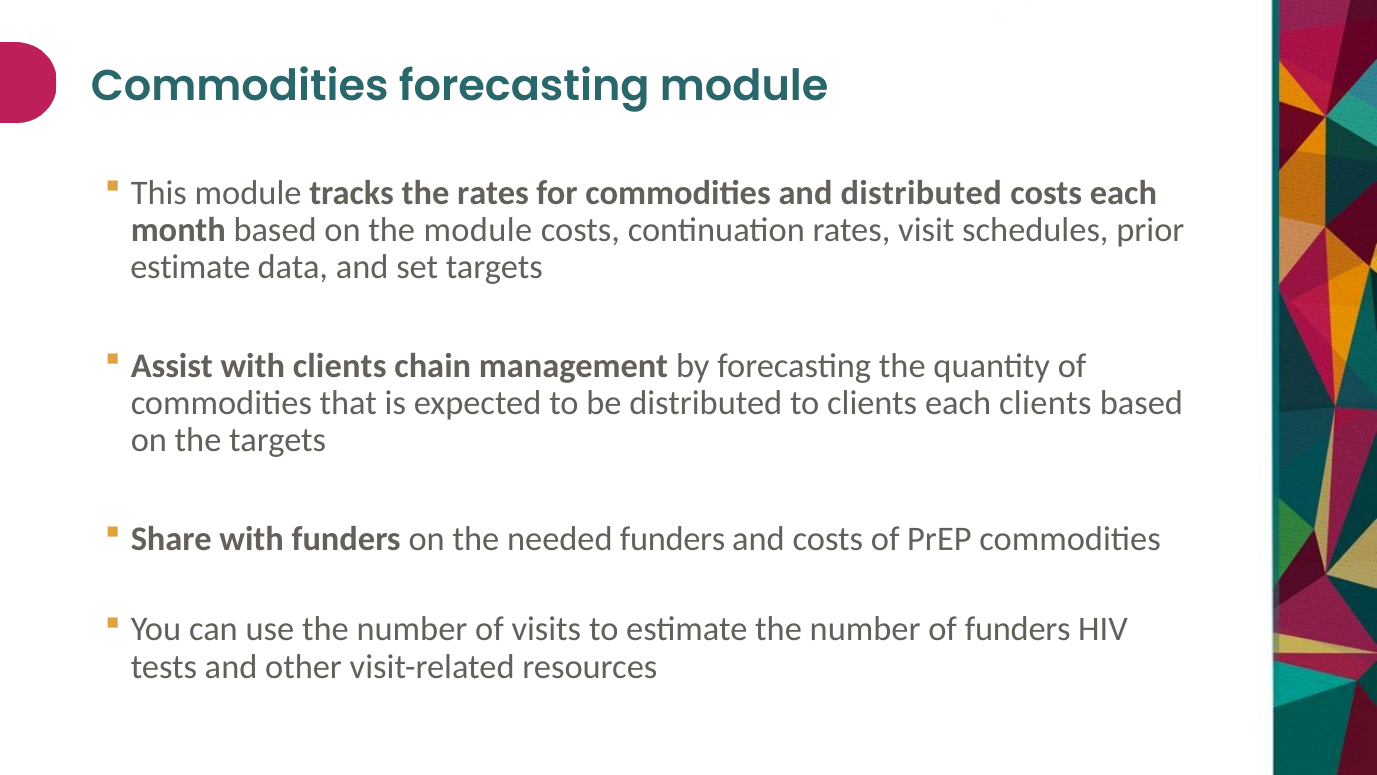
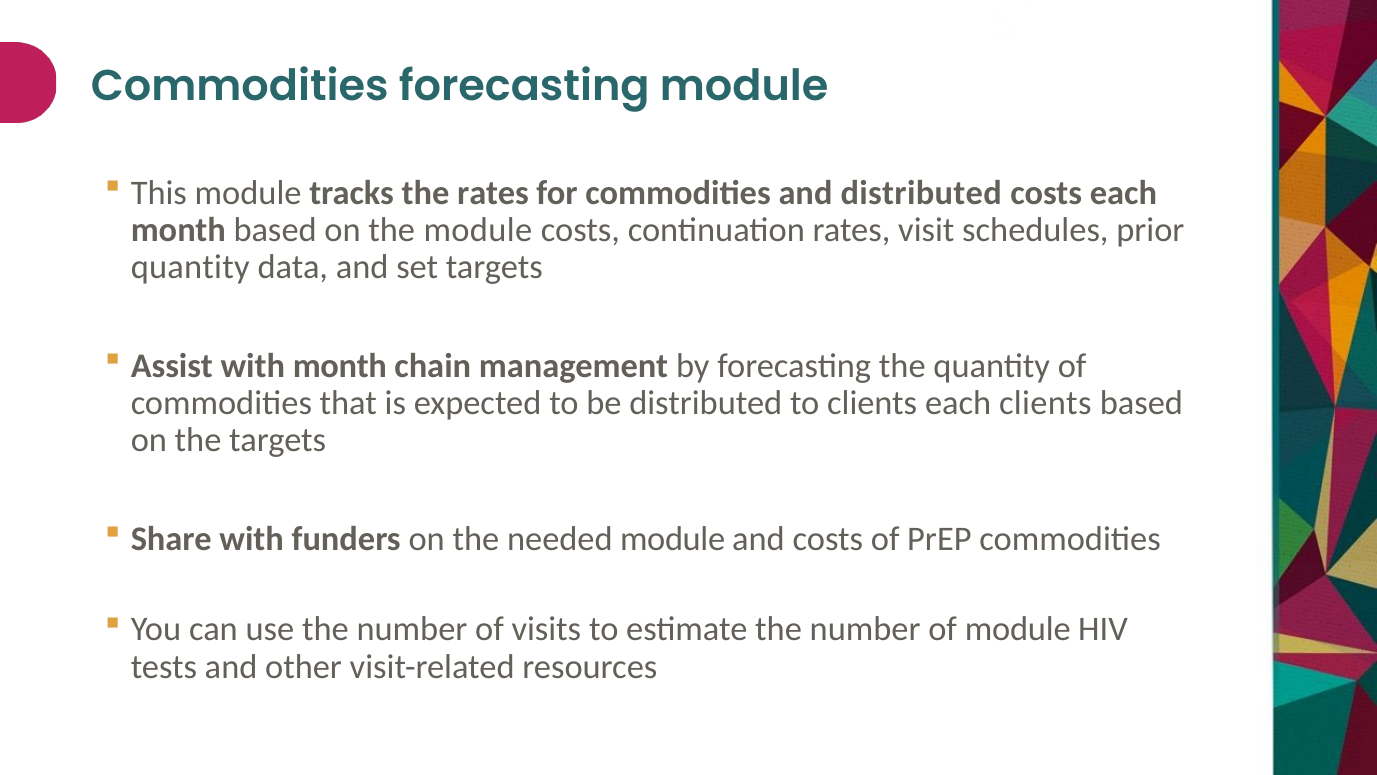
estimate at (190, 267): estimate -> quantity
with clients: clients -> month
needed funders: funders -> module
of funders: funders -> module
